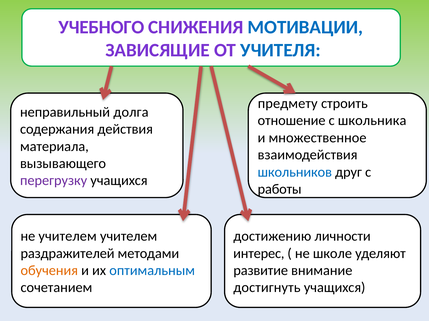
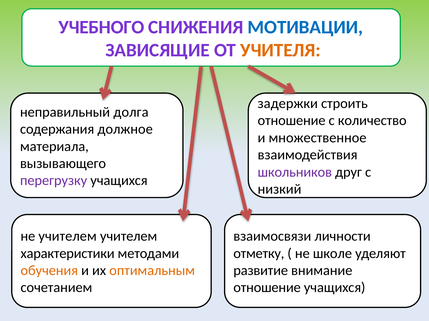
УЧИТЕЛЯ colour: blue -> orange
предмету: предмету -> задержки
школьника: школьника -> количество
действия: действия -> должное
школьников colour: blue -> purple
работы: работы -> низкий
достижению: достижению -> взаимосвязи
раздражителей: раздражителей -> характеристики
интерес: интерес -> отметку
оптимальным colour: blue -> orange
достигнуть at (267, 288): достигнуть -> отношение
